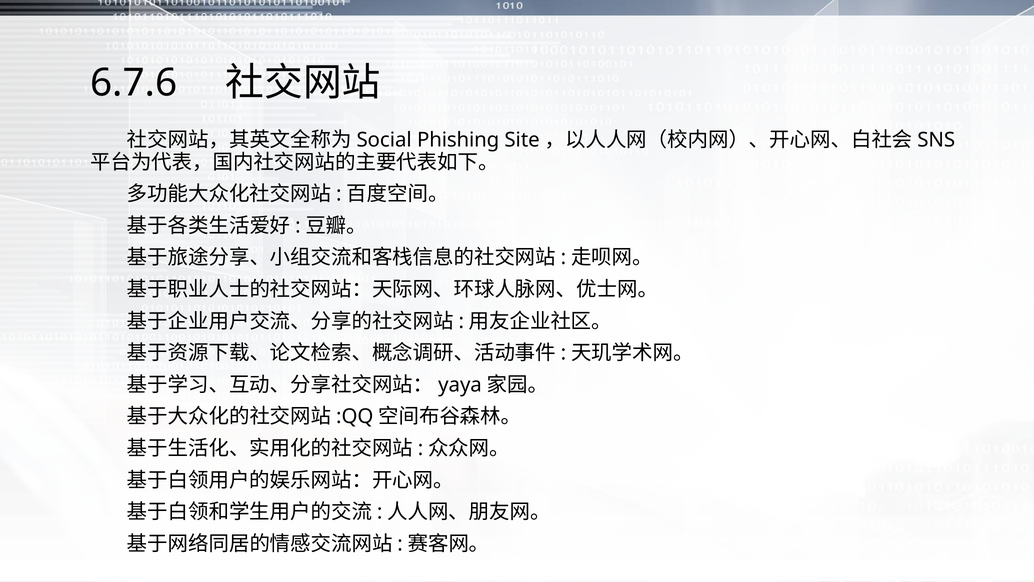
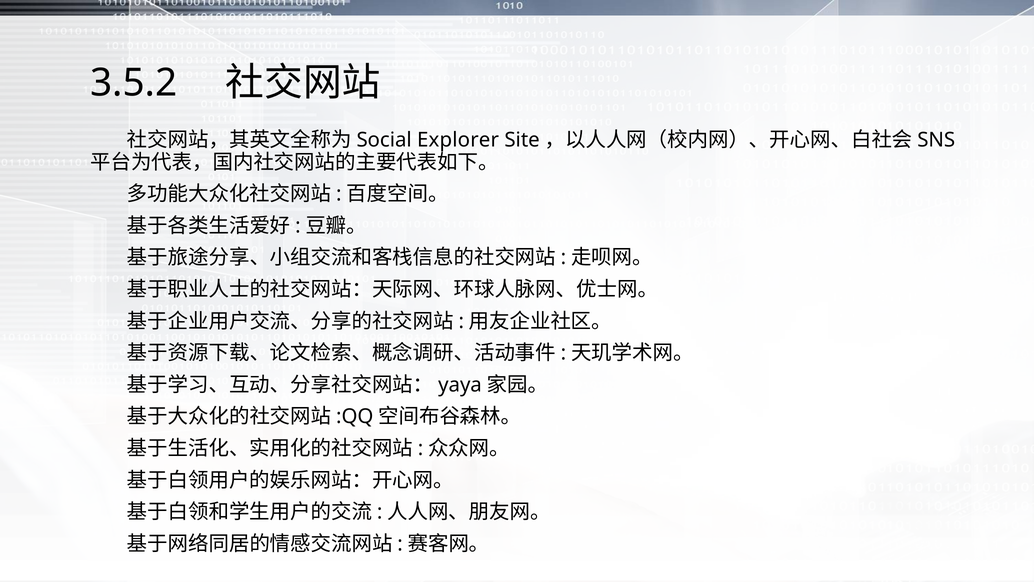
6.7.6: 6.7.6 -> 3.5.2
Phishing: Phishing -> Explorer
